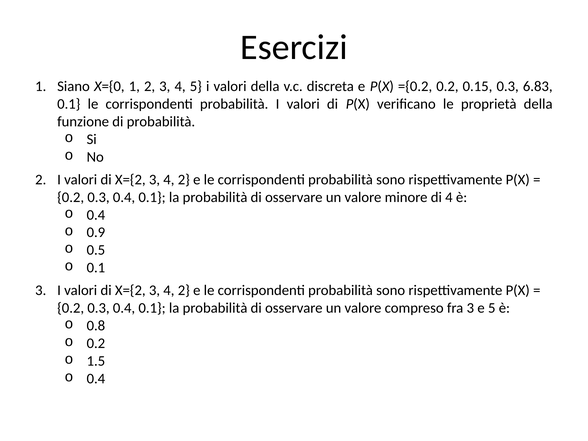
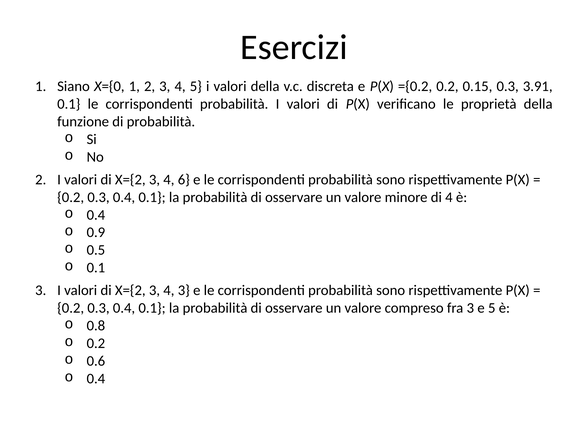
6.83: 6.83 -> 3.91
2 at (184, 180): 2 -> 6
2 at (184, 290): 2 -> 3
1.5: 1.5 -> 0.6
